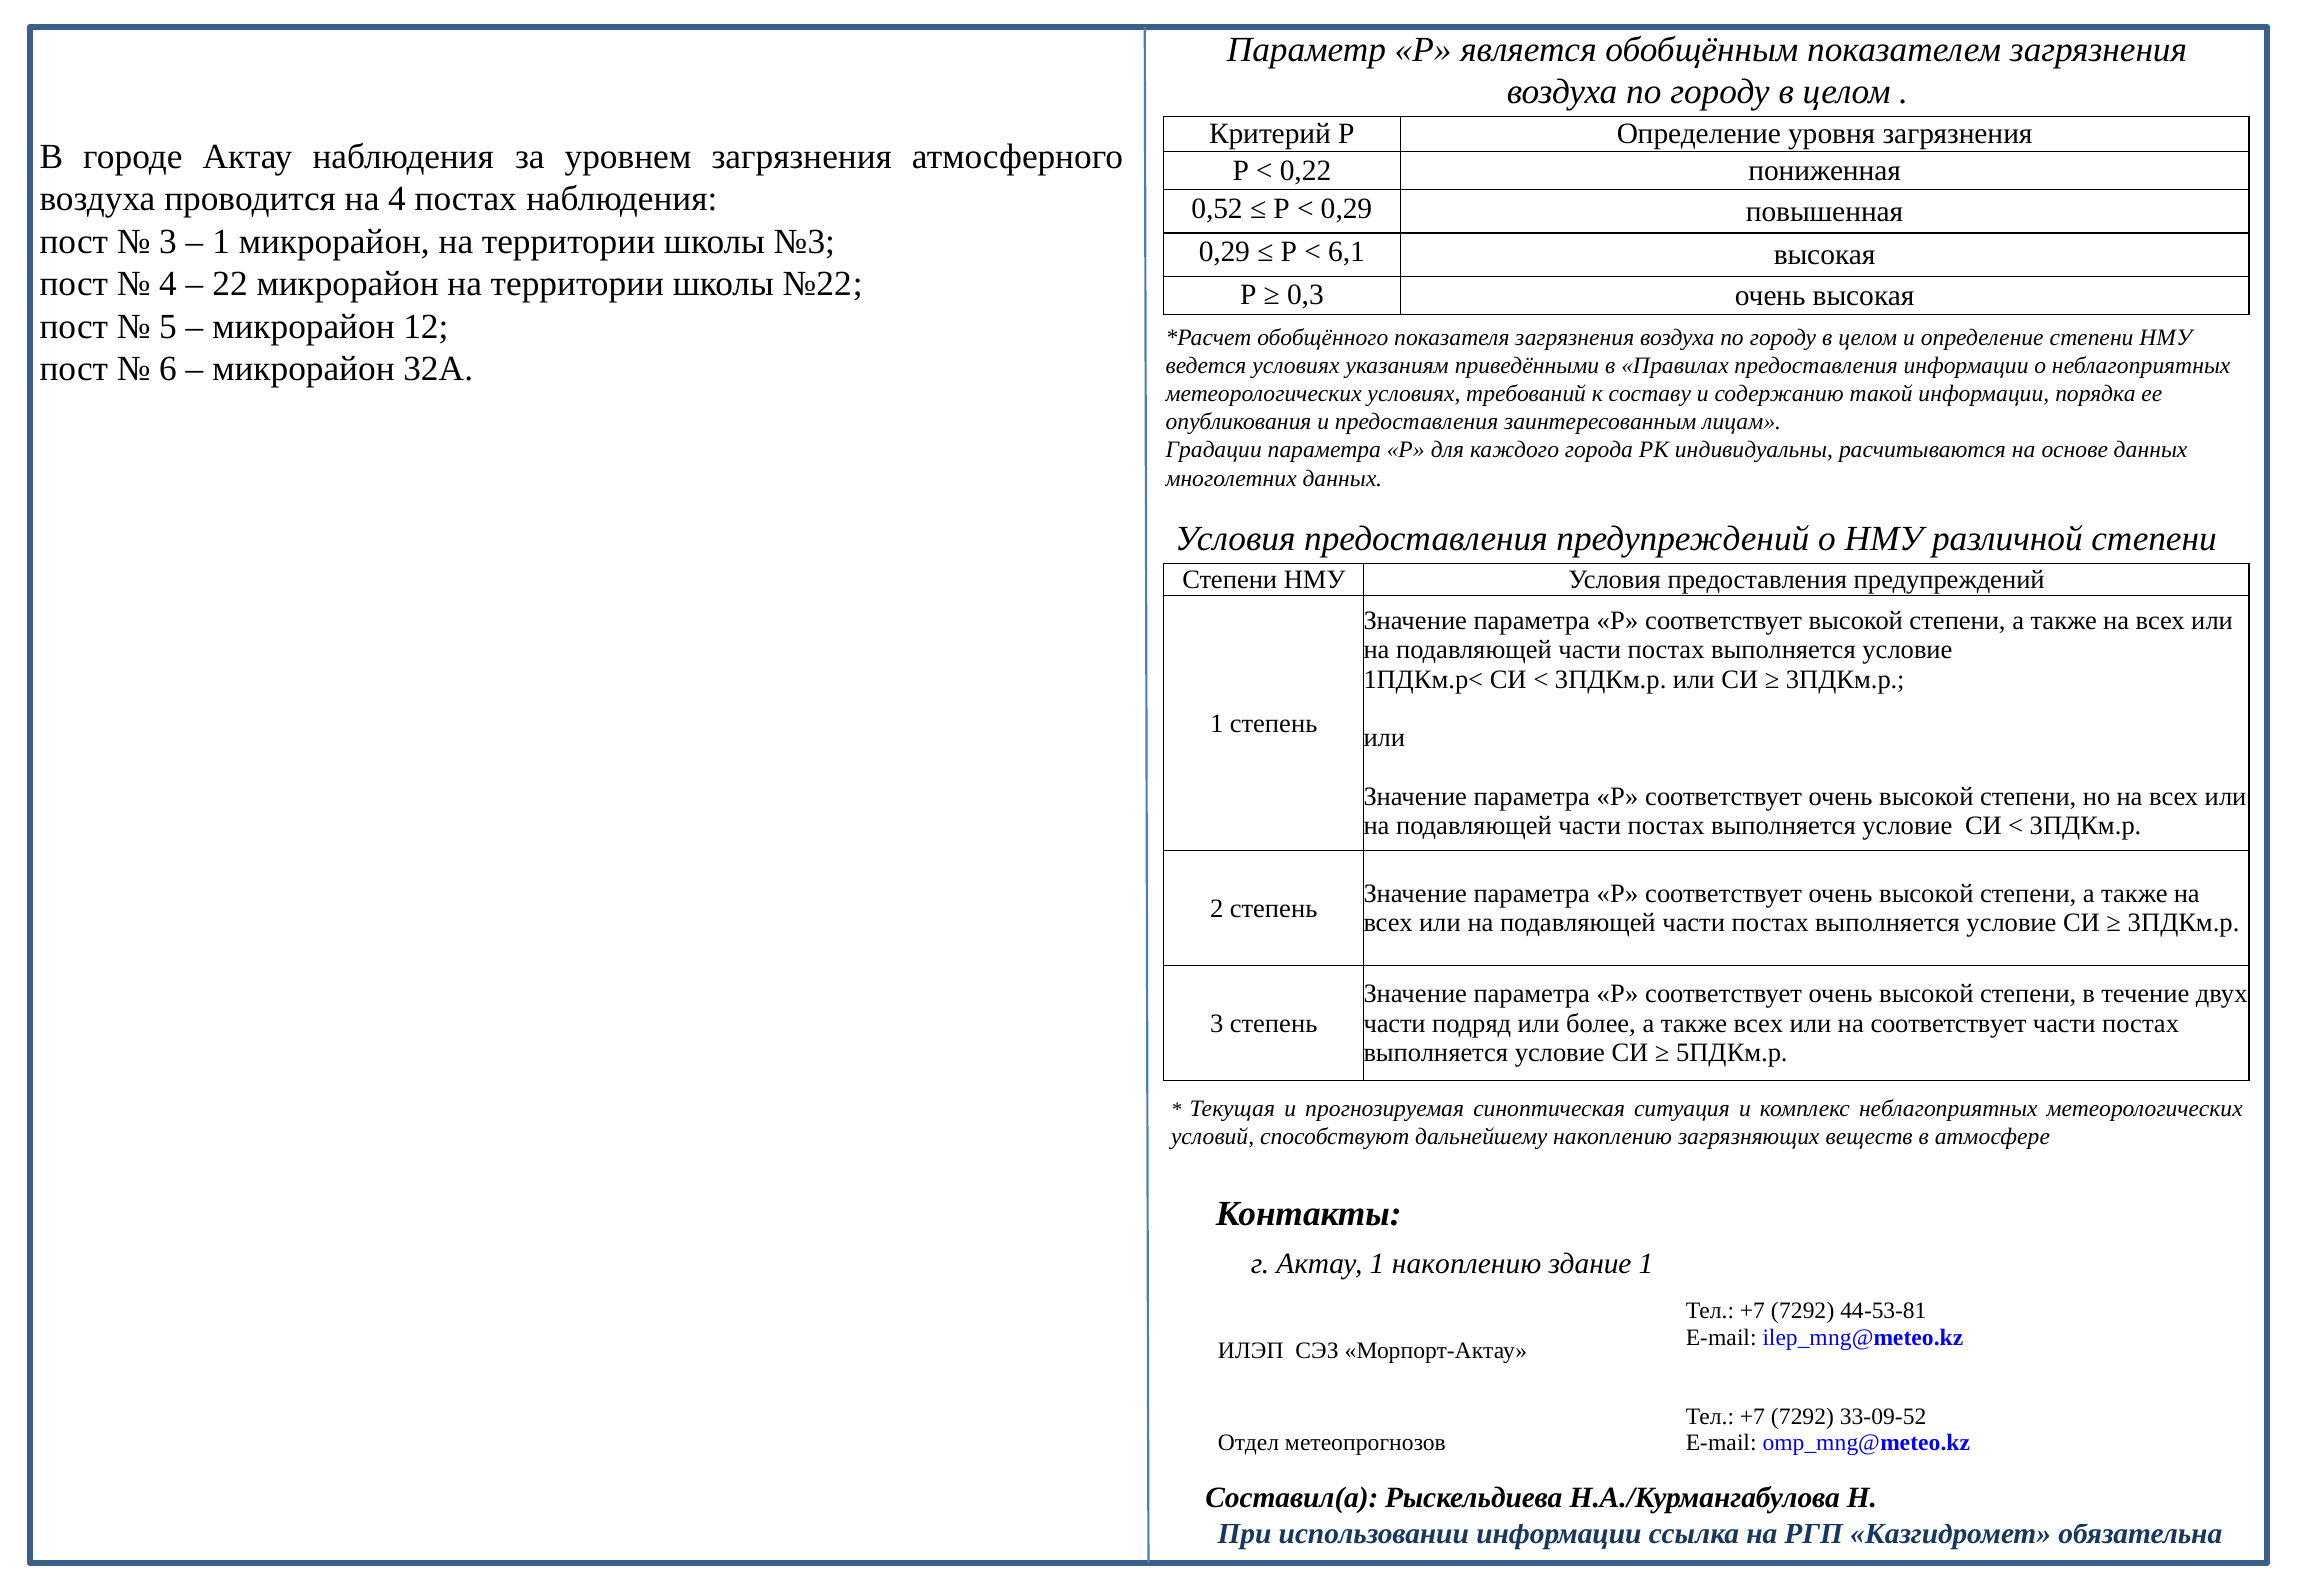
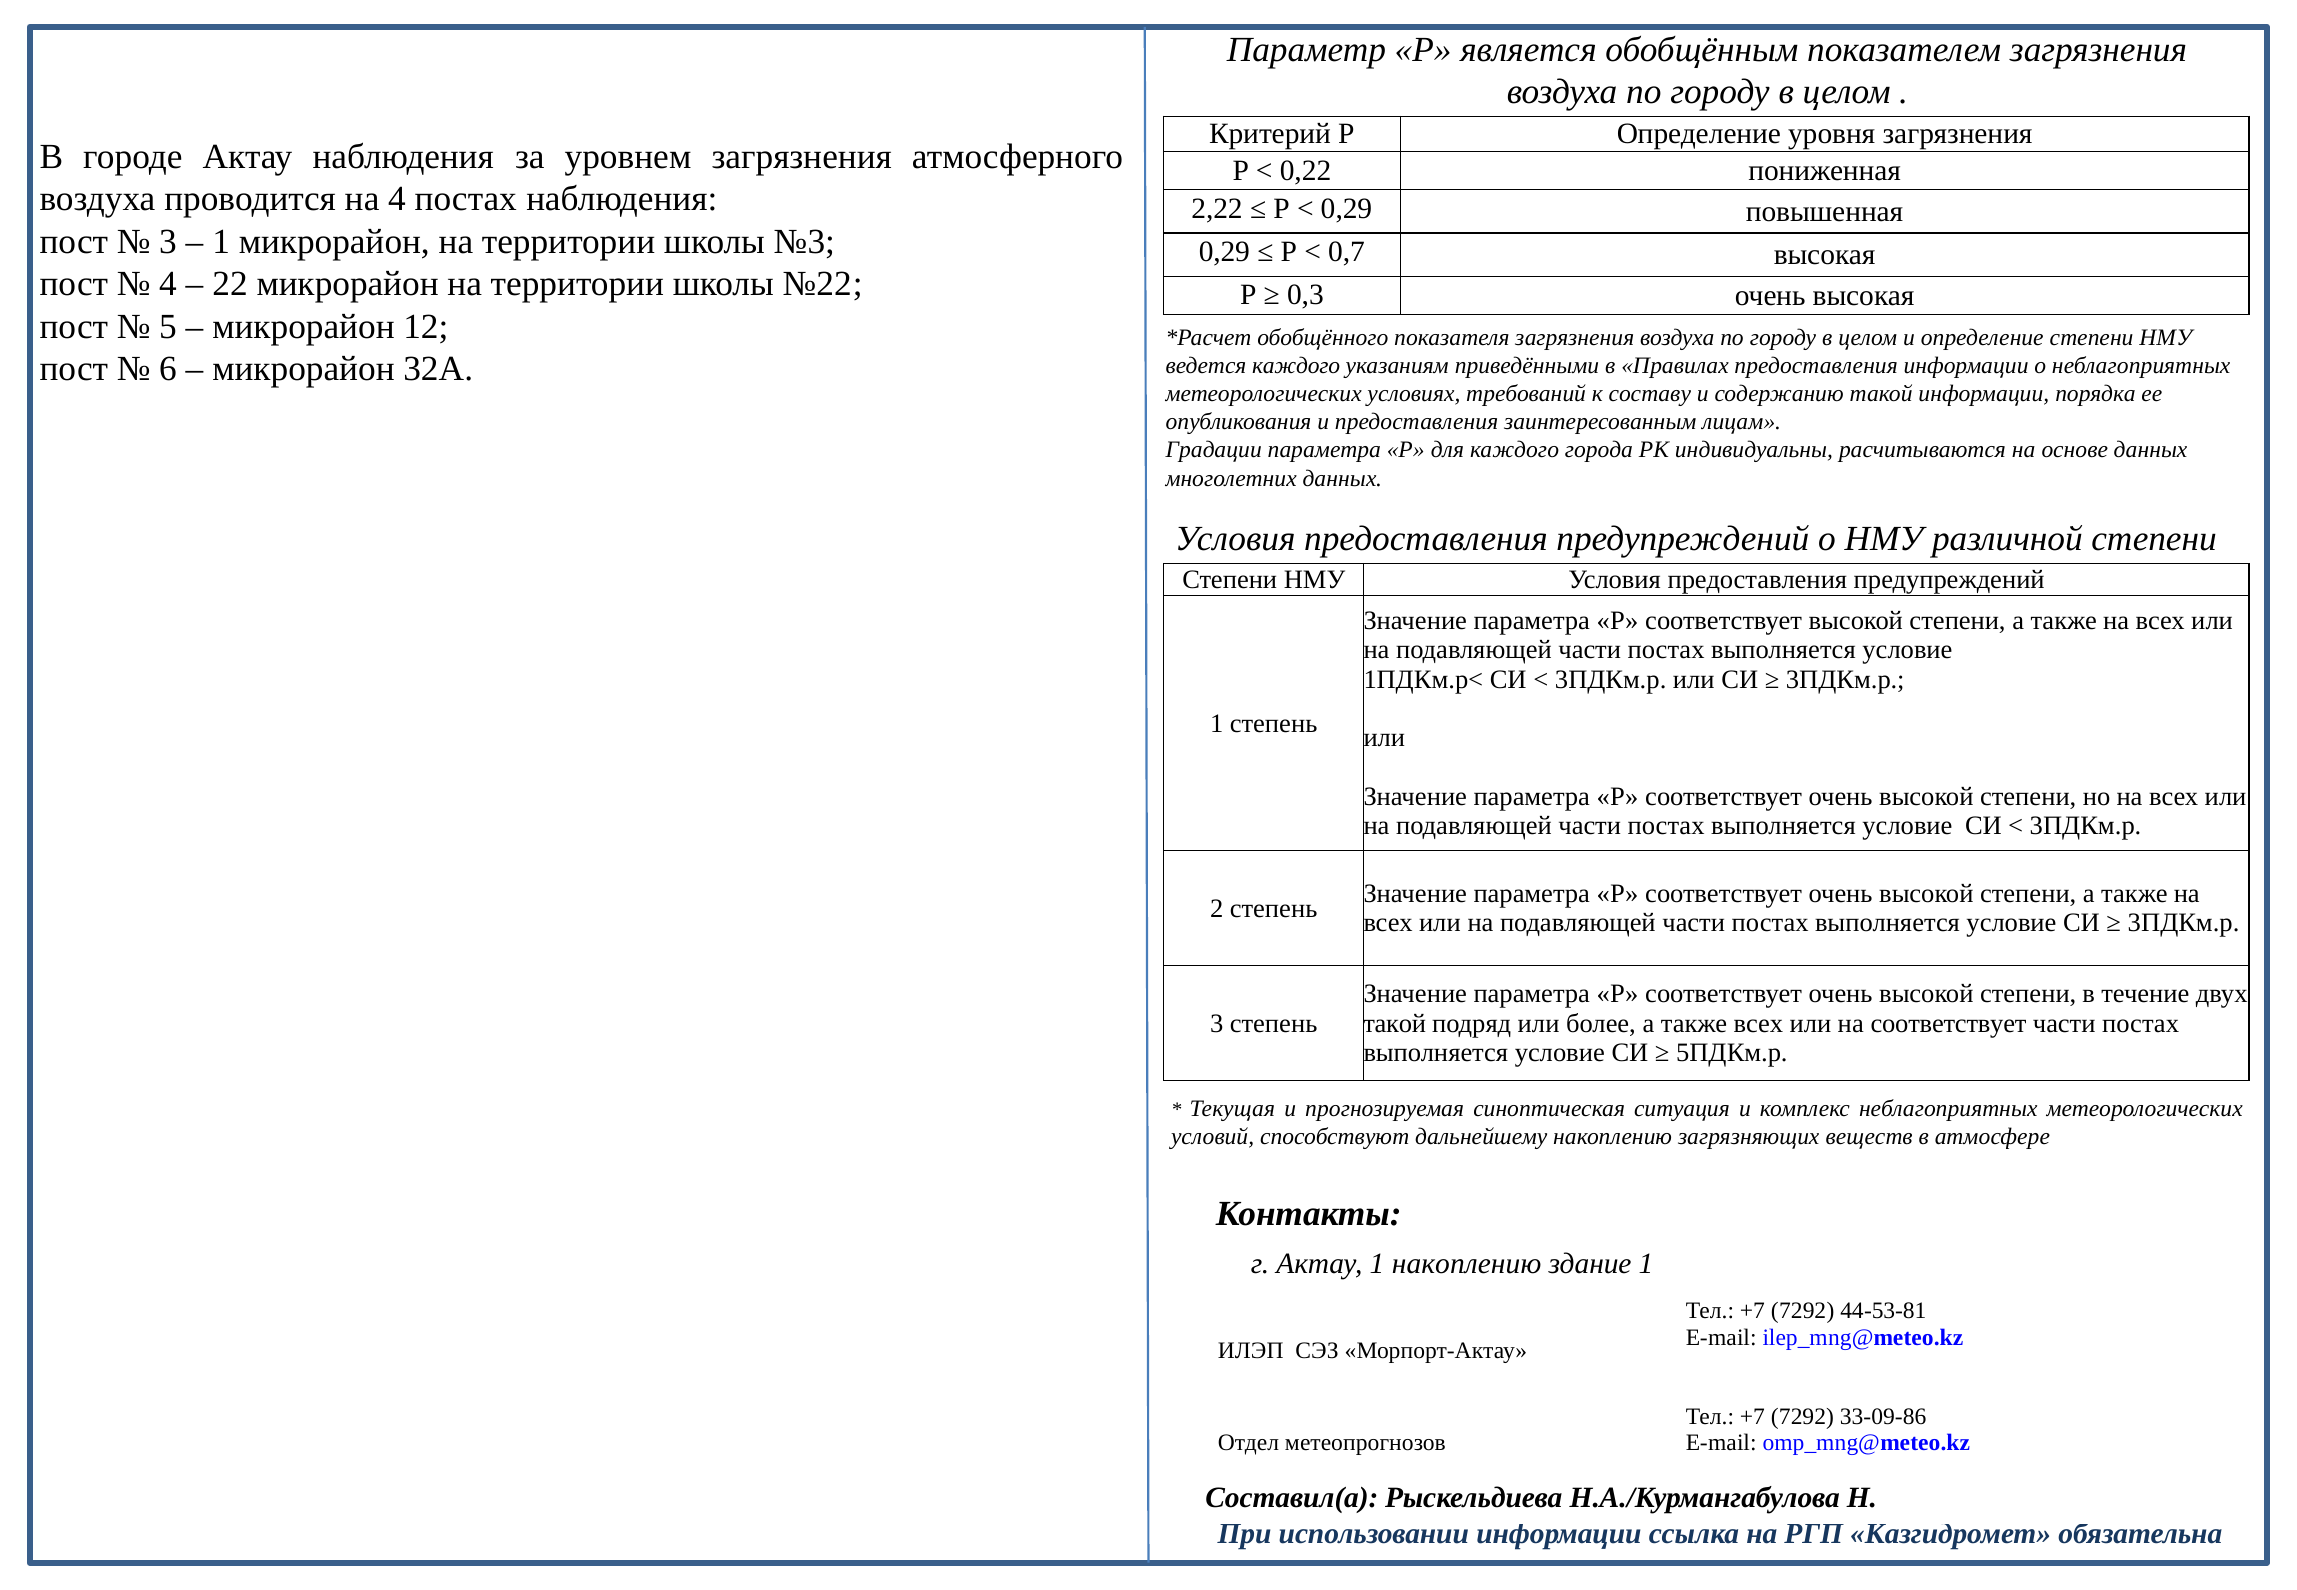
0,52: 0,52 -> 2,22
6,1: 6,1 -> 0,7
ведется условиях: условиях -> каждого
части at (1395, 1023): части -> такой
33-09-52: 33-09-52 -> 33-09-86
